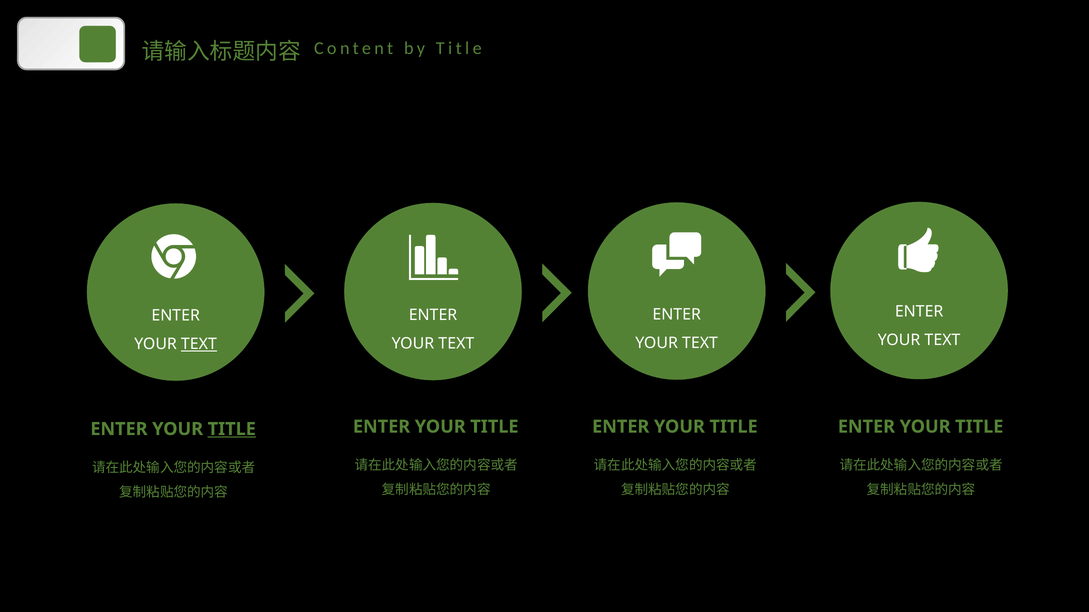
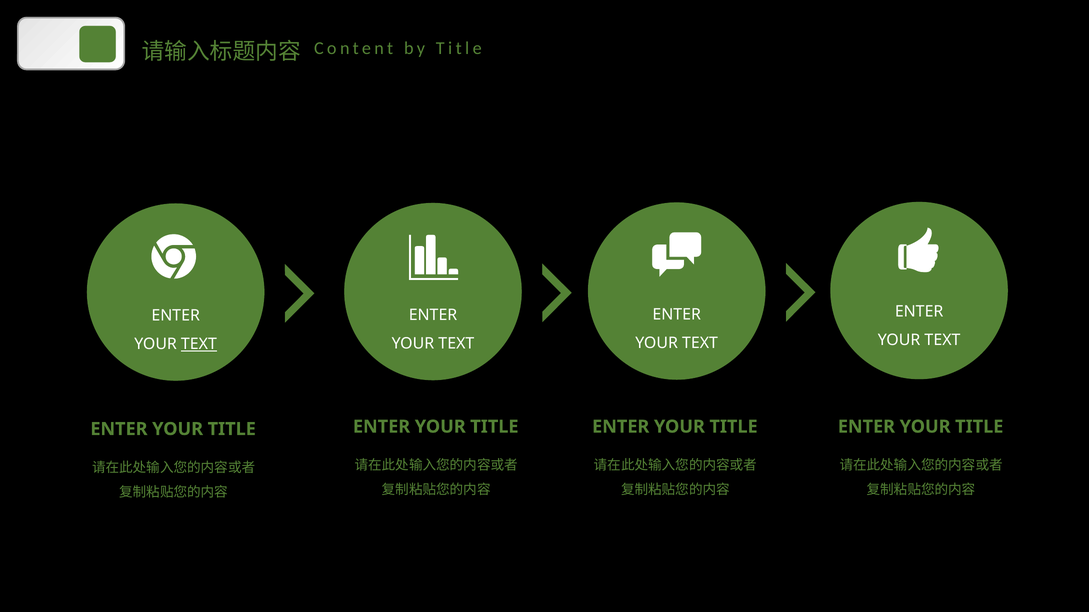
TITLE at (232, 429) underline: present -> none
